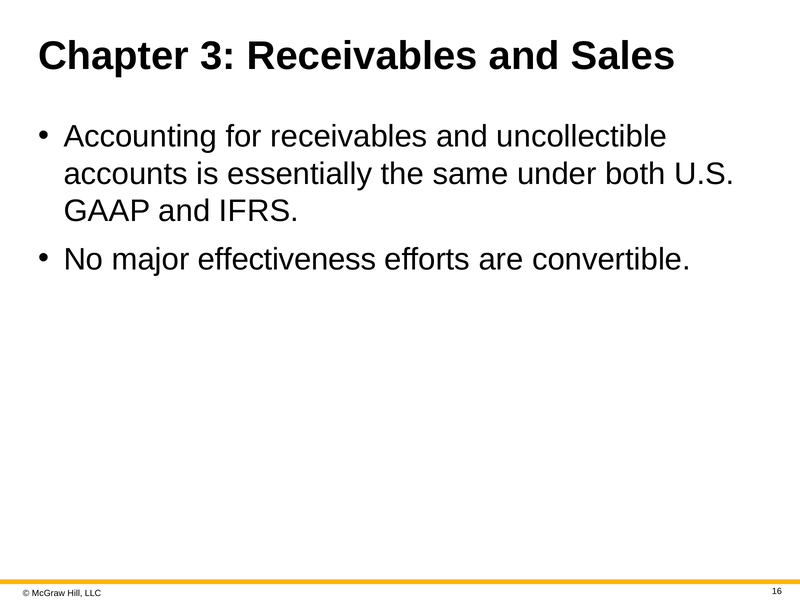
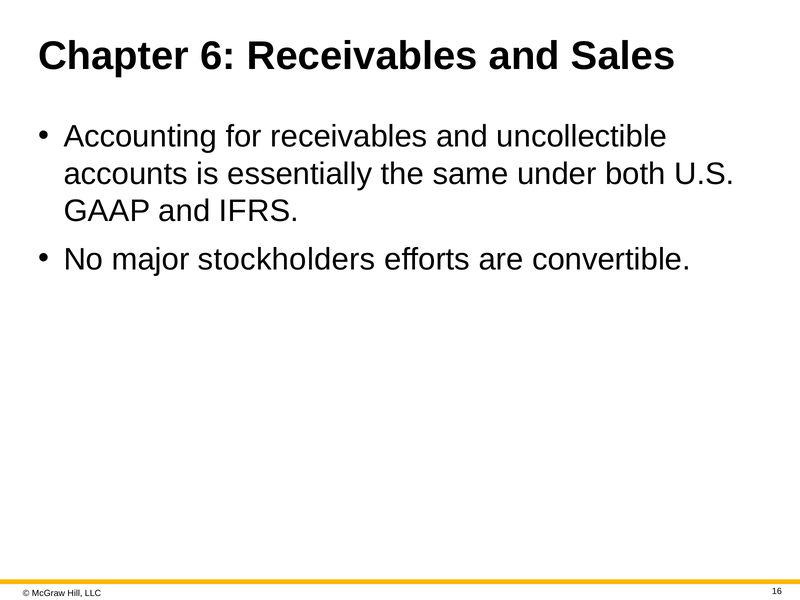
3: 3 -> 6
effectiveness: effectiveness -> stockholders
